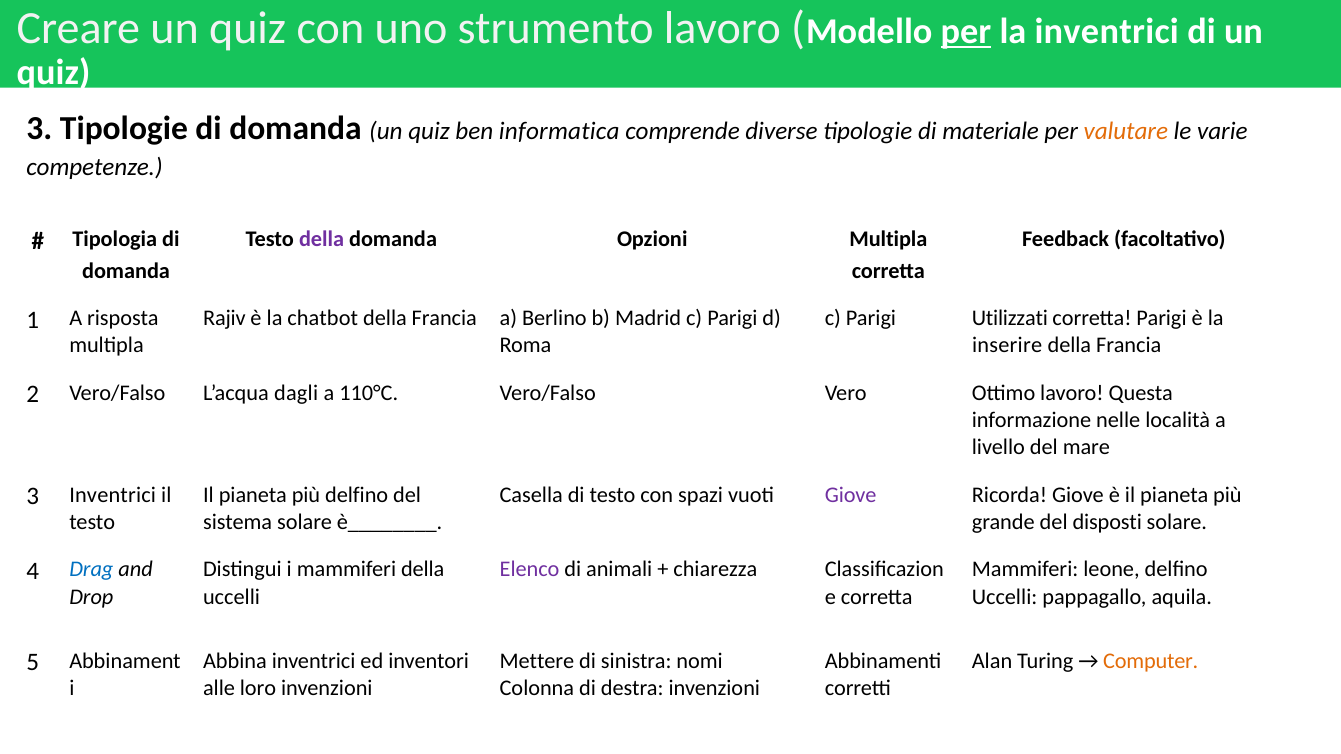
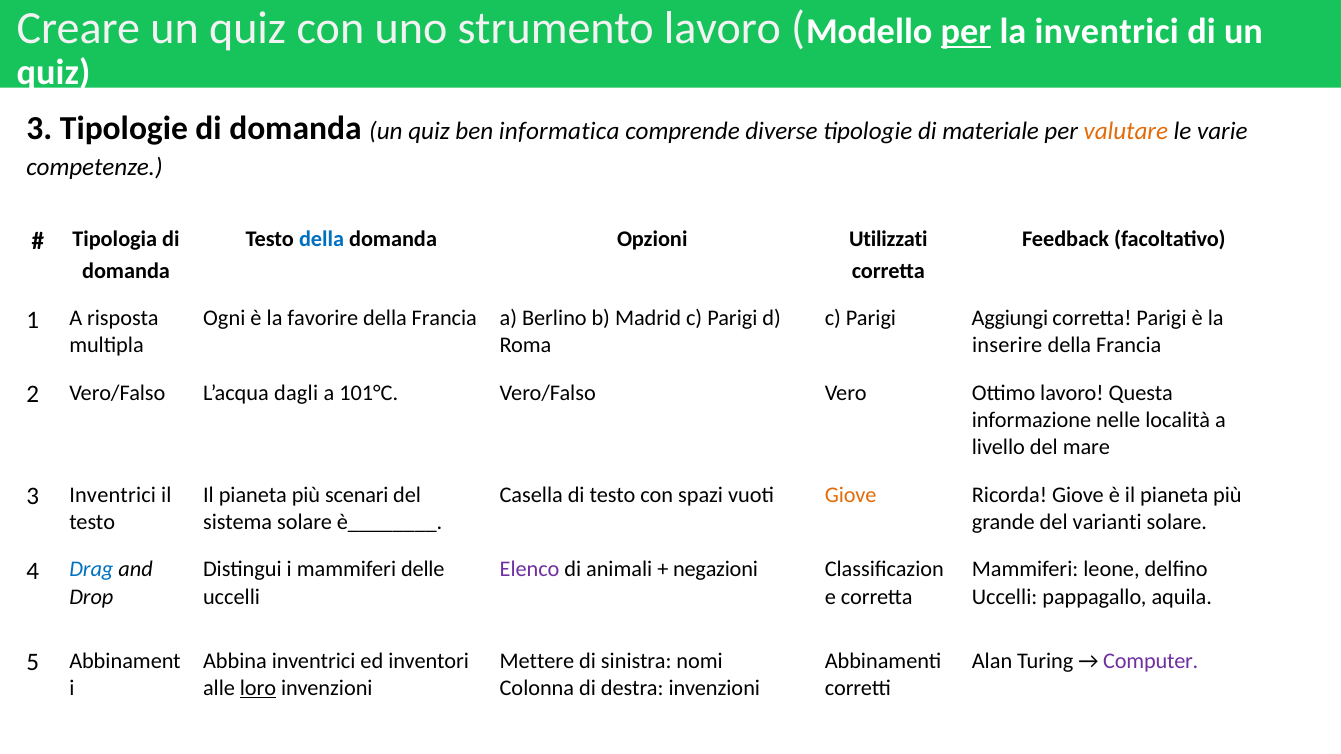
della at (322, 239) colour: purple -> blue
Opzioni Multipla: Multipla -> Utilizzati
Rajiv: Rajiv -> Ogni
chatbot: chatbot -> favorire
Utilizzati: Utilizzati -> Aggiungi
110°C: 110°C -> 101°C
più delfino: delfino -> scenari
Giove at (851, 495) colour: purple -> orange
disposti: disposti -> varianti
mammiferi della: della -> delle
chiarezza: chiarezza -> negazioni
Computer colour: orange -> purple
loro underline: none -> present
